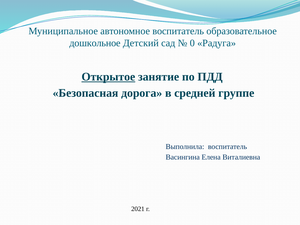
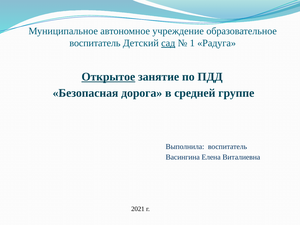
автономное воспитатель: воспитатель -> учреждение
дошкольное at (95, 43): дошкольное -> воспитатель
сад underline: none -> present
0: 0 -> 1
